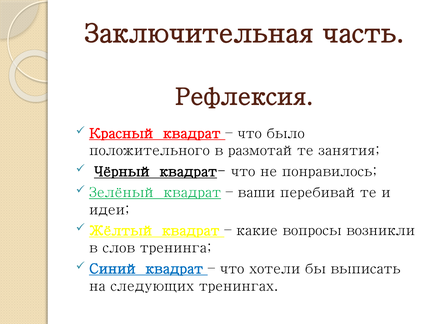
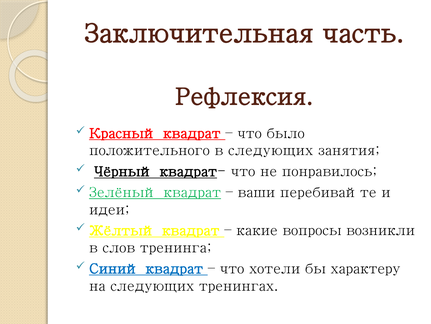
в размотайте: размотайте -> следующих
выписать: выписать -> характеру
